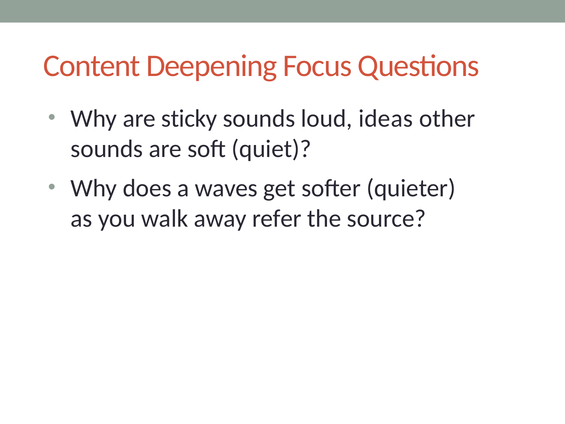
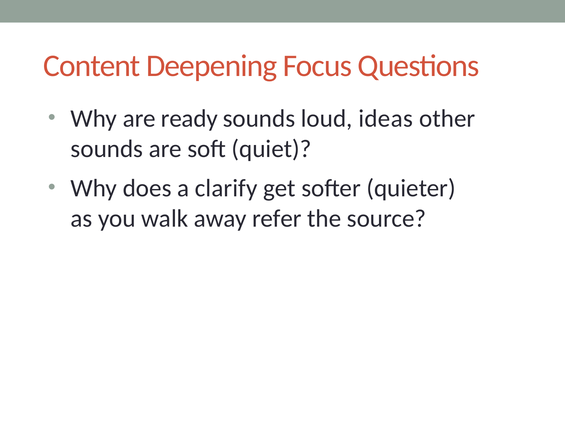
sticky: sticky -> ready
waves: waves -> clarify
